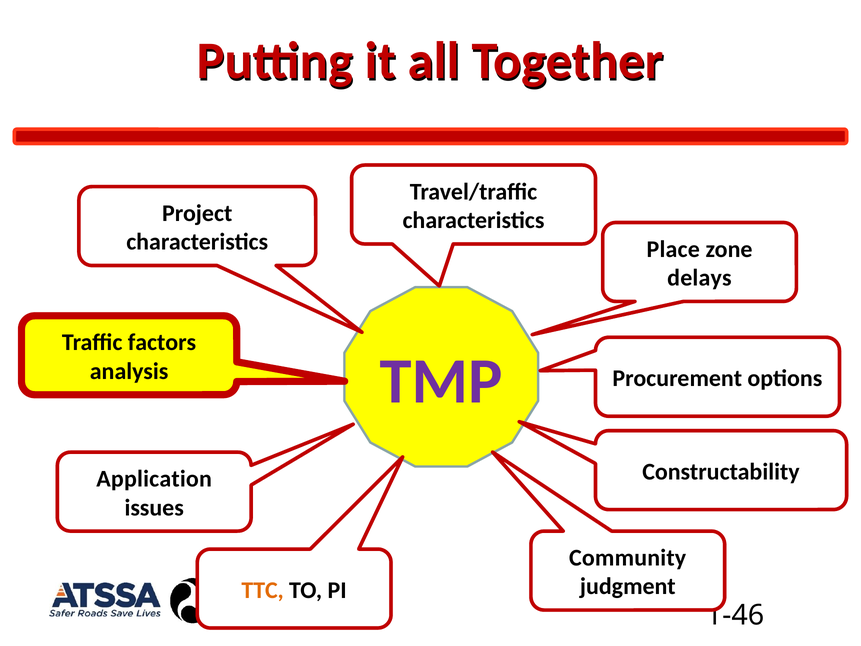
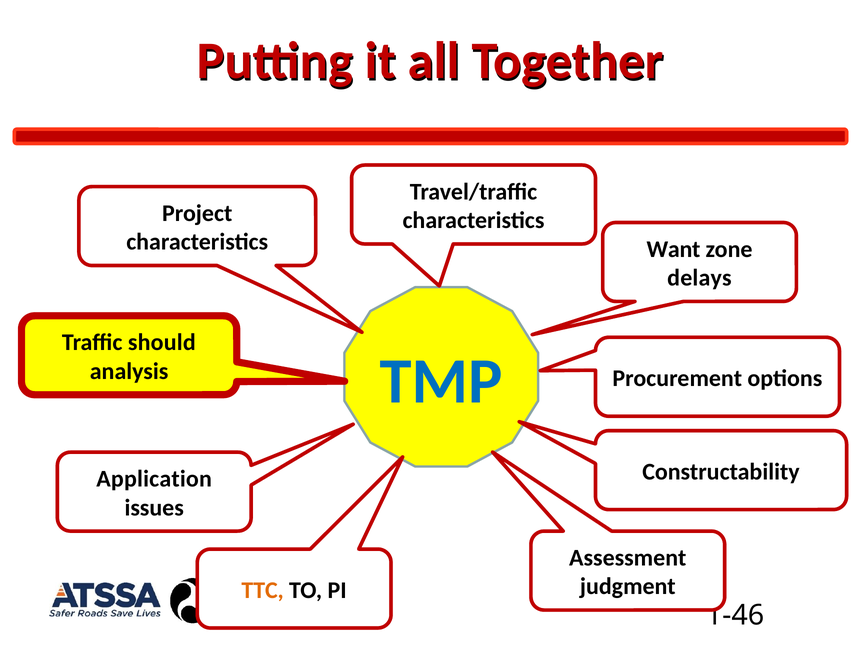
Place: Place -> Want
factors: factors -> should
TMP colour: purple -> blue
Community: Community -> Assessment
